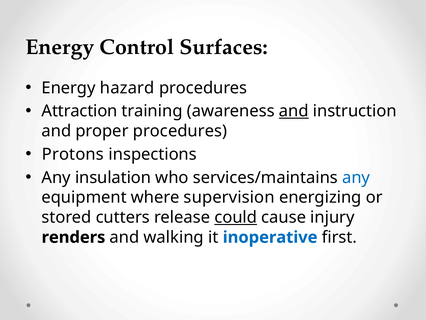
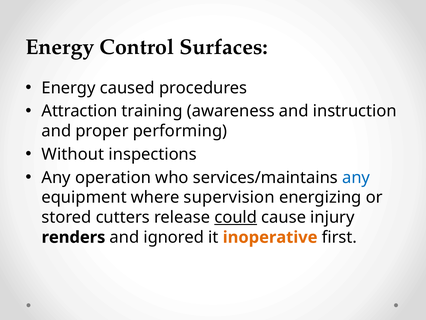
hazard: hazard -> caused
and at (294, 111) underline: present -> none
proper procedures: procedures -> performing
Protons: Protons -> Without
insulation: insulation -> operation
walking: walking -> ignored
inoperative colour: blue -> orange
